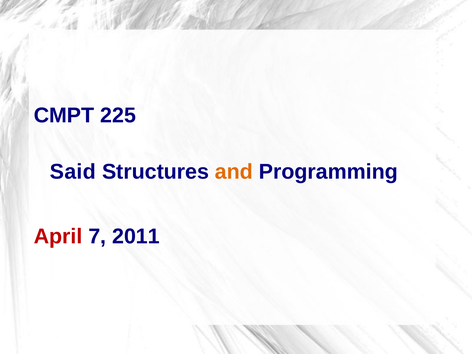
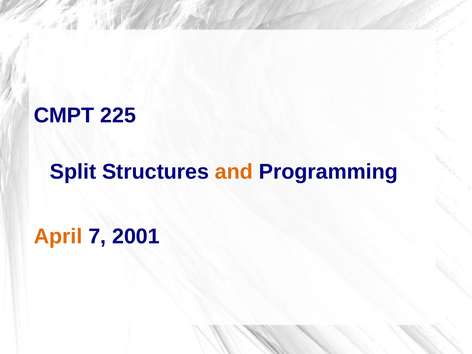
Said: Said -> Split
April colour: red -> orange
2011: 2011 -> 2001
